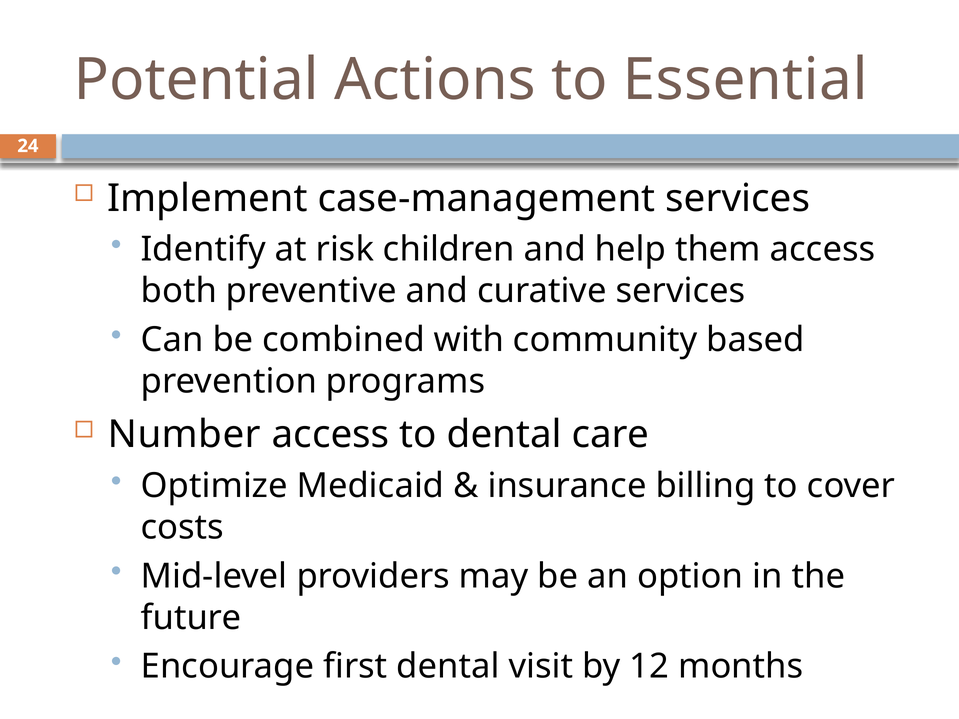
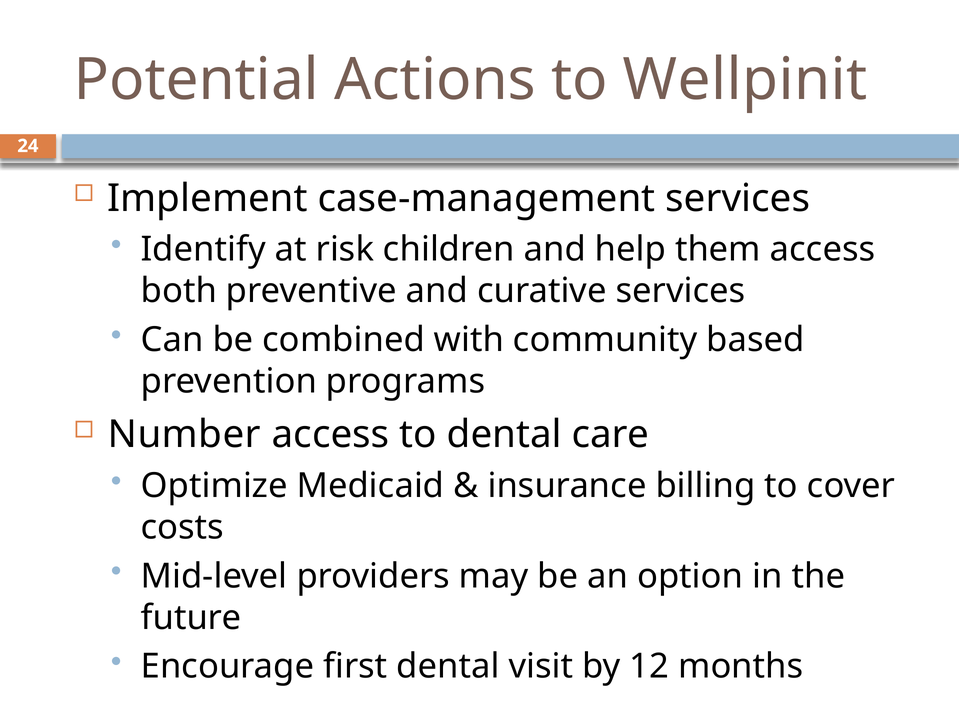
Essential: Essential -> Wellpinit
